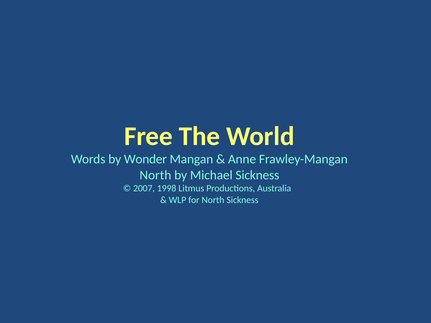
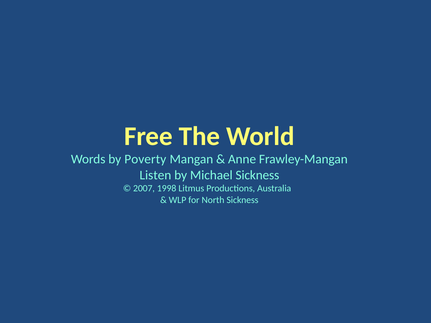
Wonder: Wonder -> Poverty
North at (155, 175): North -> Listen
